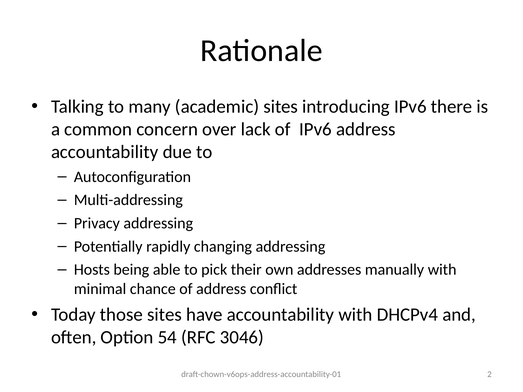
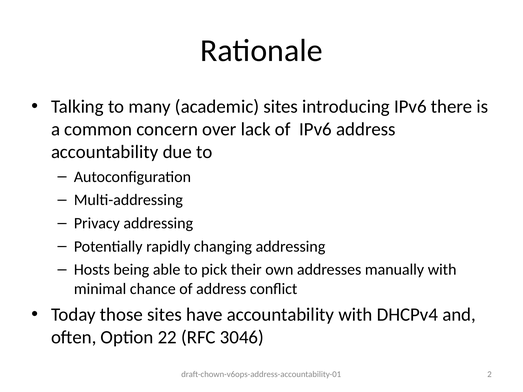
54: 54 -> 22
